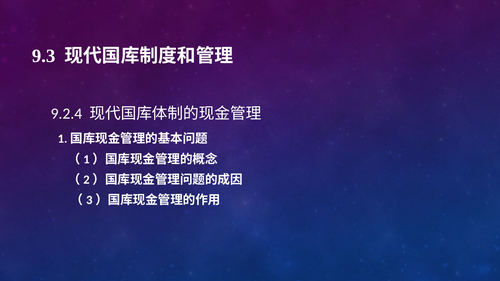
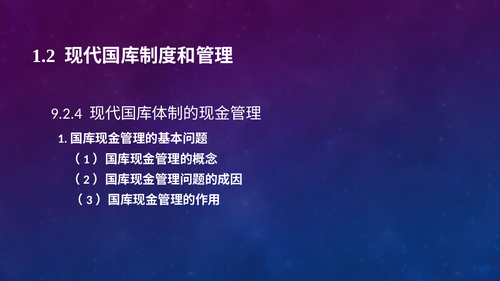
9.3: 9.3 -> 1.2
